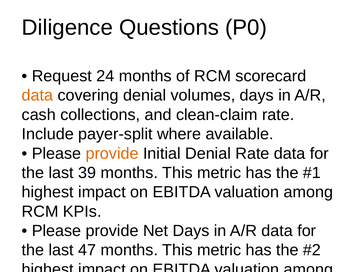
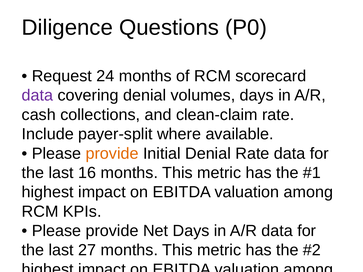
data at (37, 95) colour: orange -> purple
39: 39 -> 16
47: 47 -> 27
